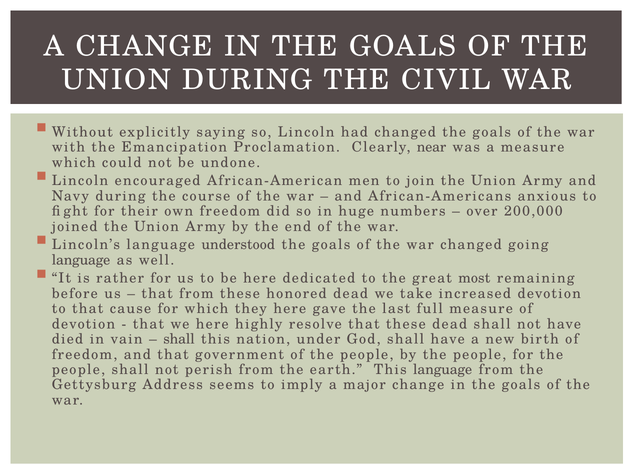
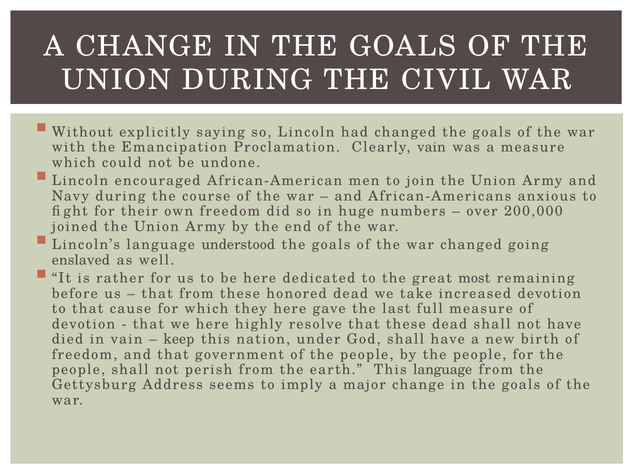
Clearly near: near -> vain
language at (81, 260): language -> enslaved
shall at (179, 339): shall -> keep
